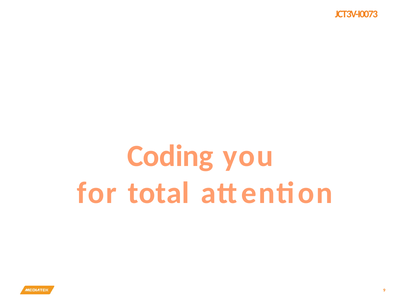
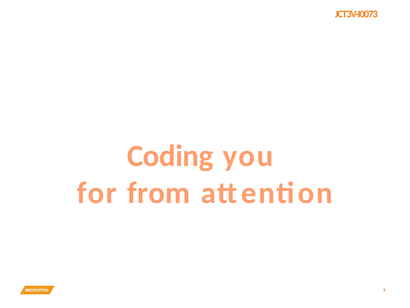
total: total -> from
